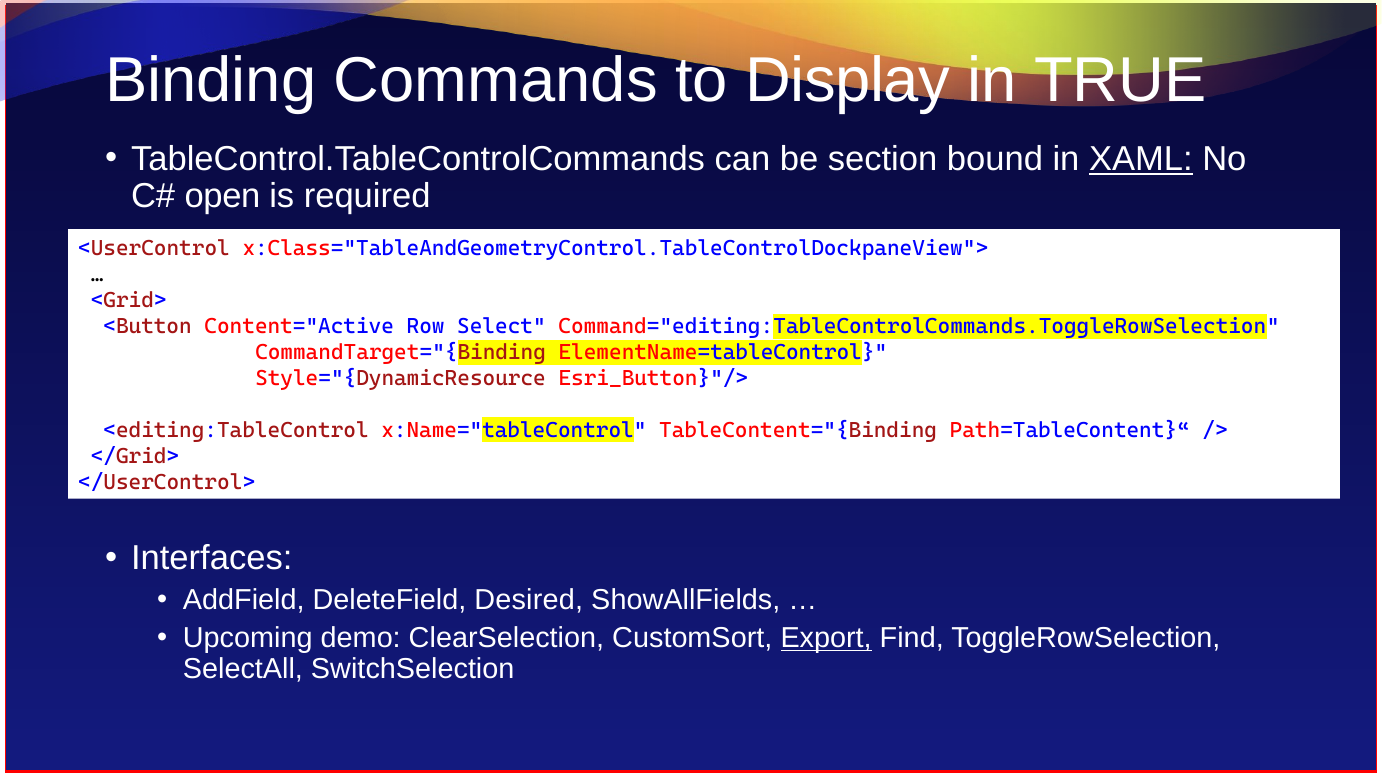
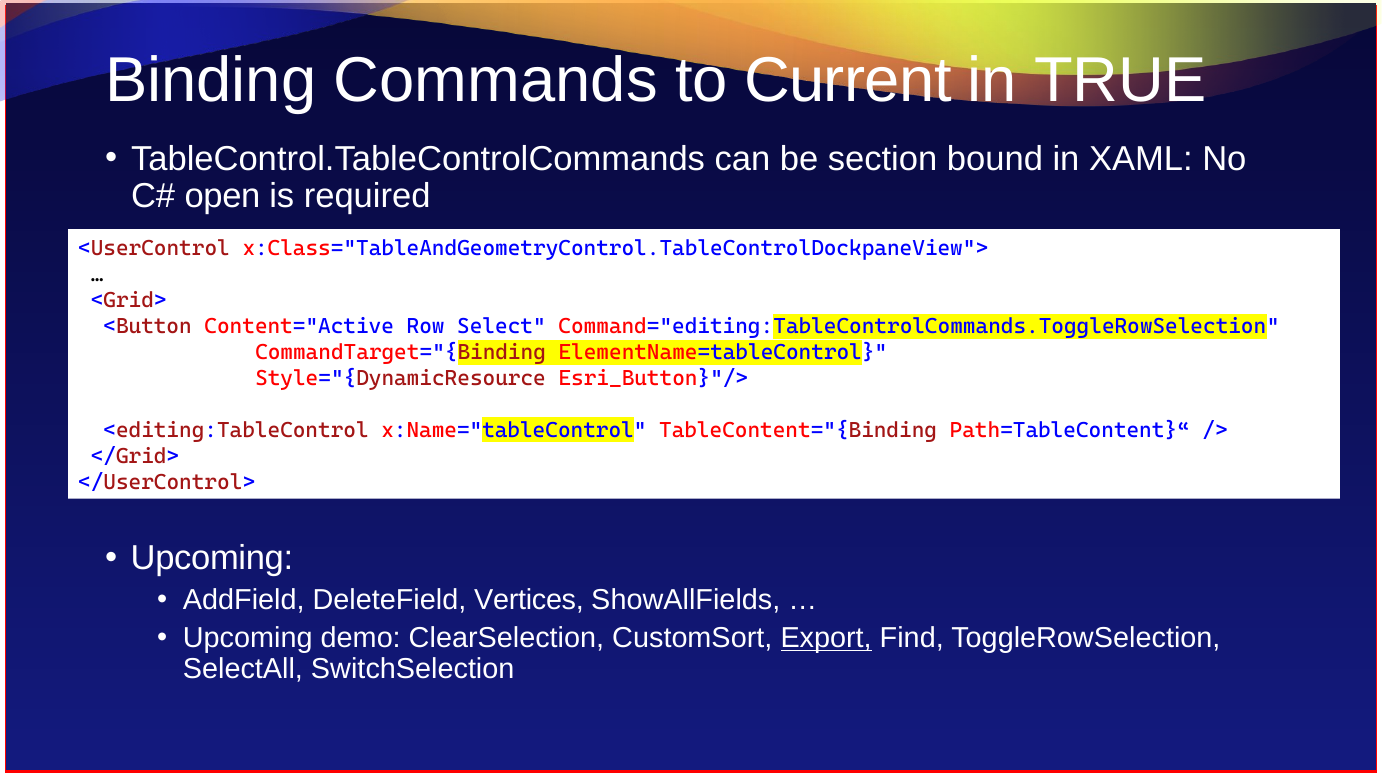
Display: Display -> Current
XAML underline: present -> none
Interfaces at (212, 558): Interfaces -> Upcoming
Desired: Desired -> Vertices
